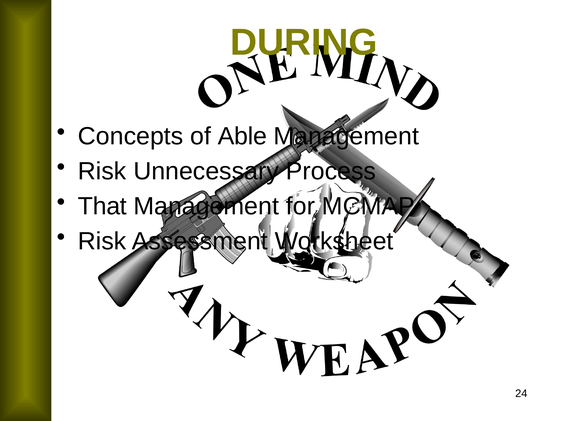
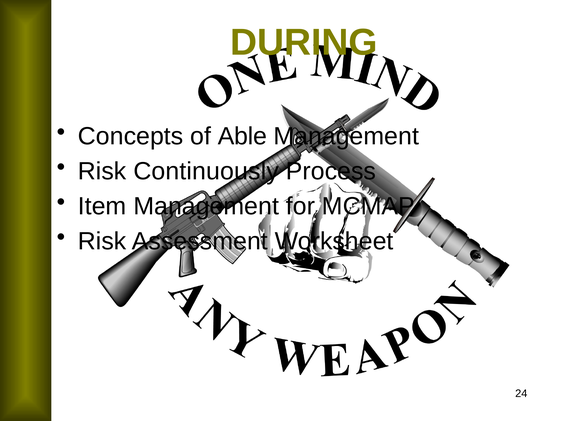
Unnecessary: Unnecessary -> Continuously
That: That -> Item
